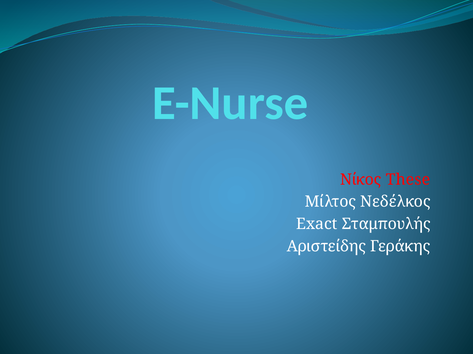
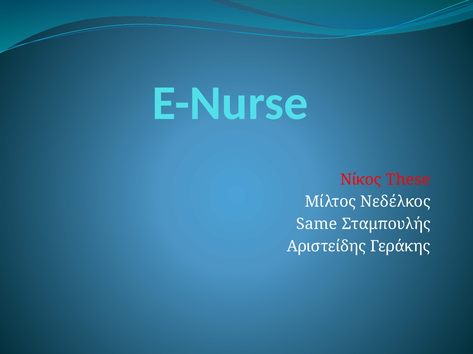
Exact: Exact -> Same
